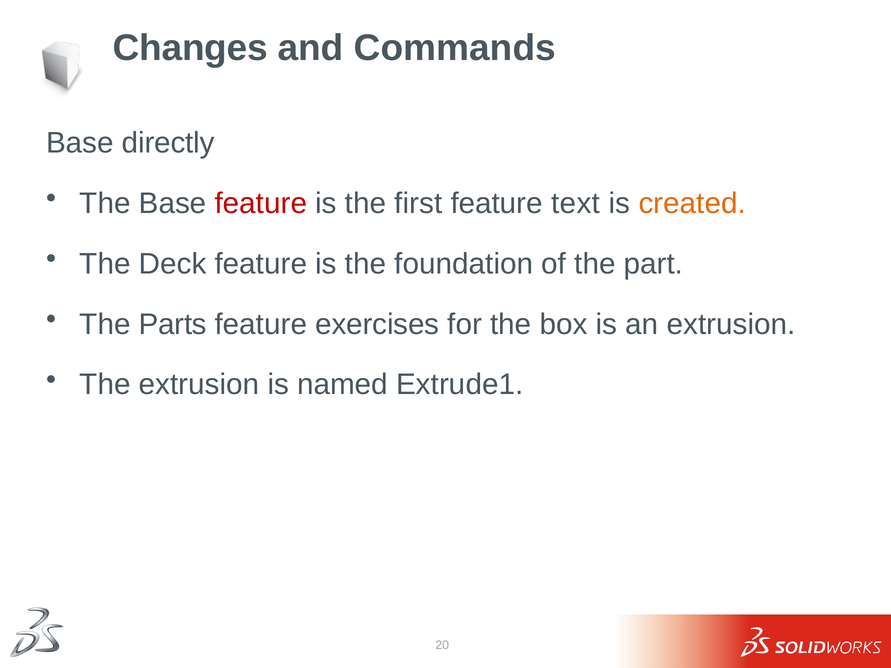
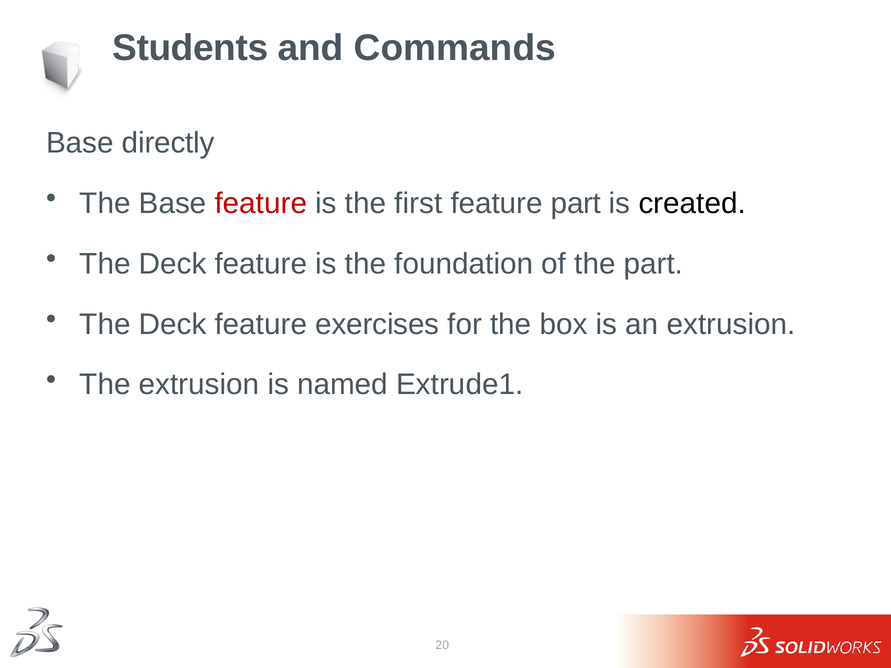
Changes: Changes -> Students
feature text: text -> part
created colour: orange -> black
Parts at (173, 324): Parts -> Deck
